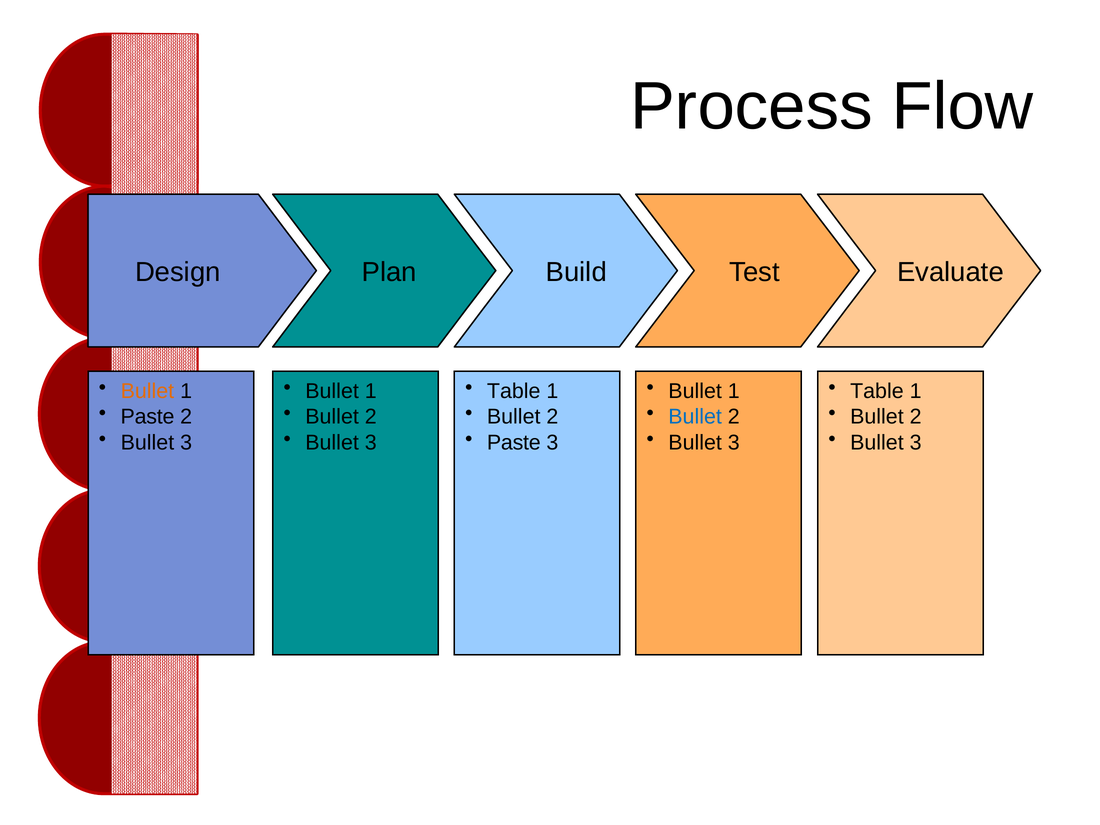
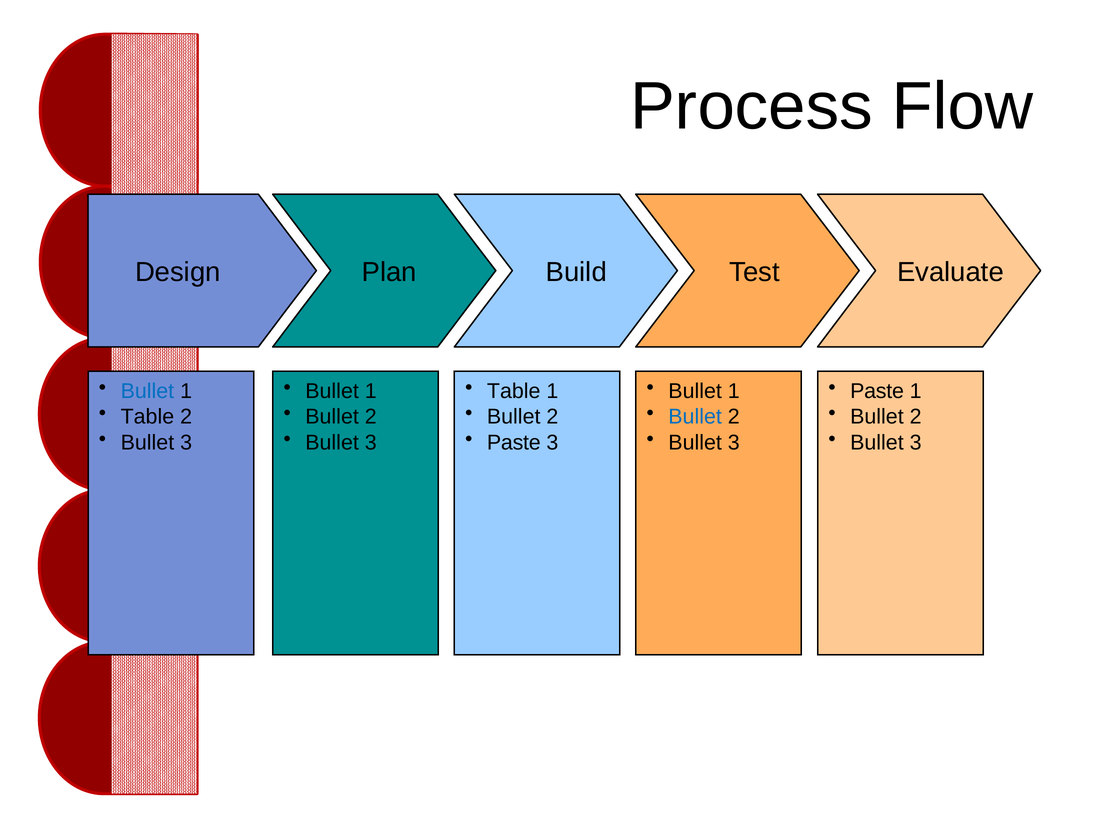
Bullet at (147, 391) colour: orange -> blue
Table at (877, 391): Table -> Paste
Paste at (148, 417): Paste -> Table
